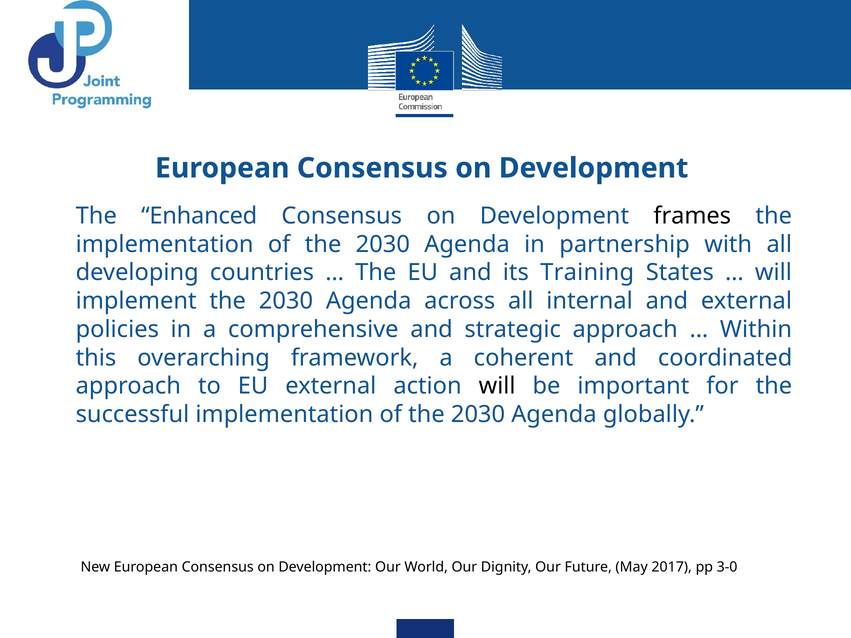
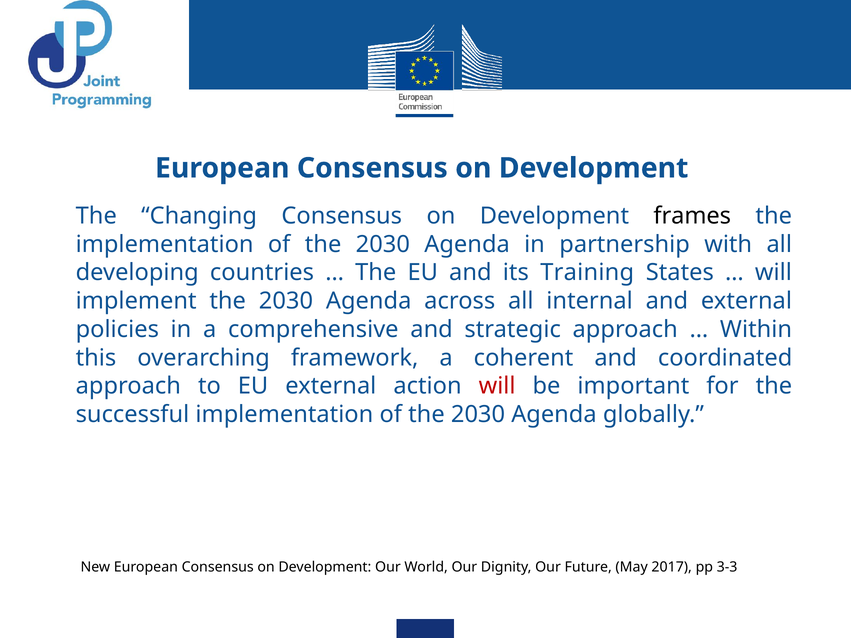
Enhanced: Enhanced -> Changing
will at (497, 386) colour: black -> red
3-0: 3-0 -> 3-3
